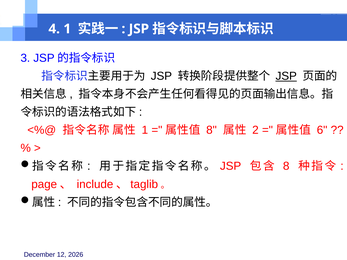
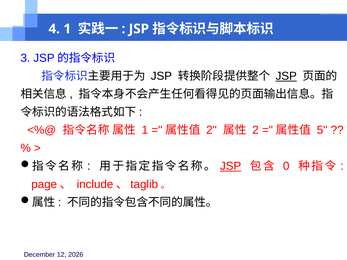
8 at (211, 130): 8 -> 2
6: 6 -> 5
JSP at (231, 166) underline: none -> present
8 at (286, 166): 8 -> 0
